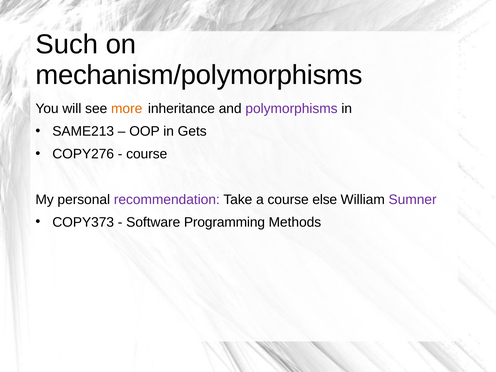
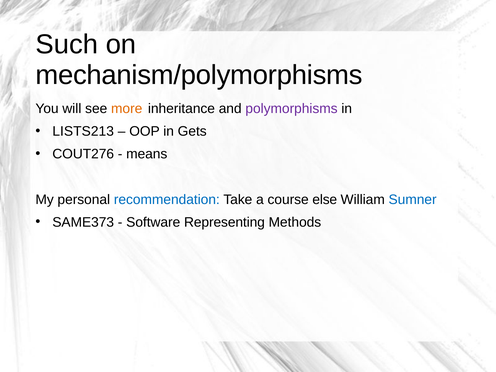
SAME213: SAME213 -> LISTS213
COPY276: COPY276 -> COUT276
course at (147, 154): course -> means
recommendation colour: purple -> blue
Sumner colour: purple -> blue
COPY373: COPY373 -> SAME373
Programming: Programming -> Representing
